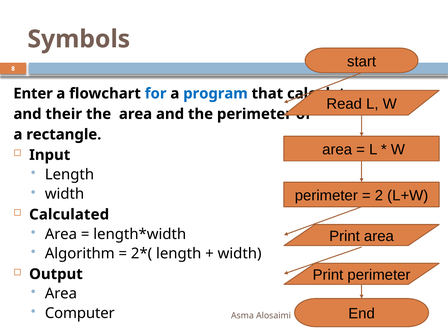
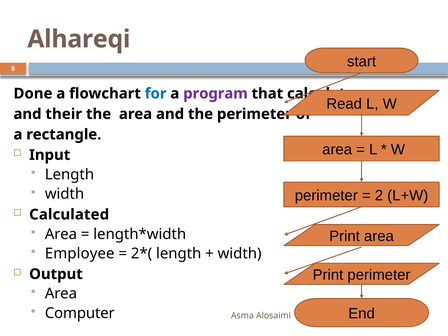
Symbols: Symbols -> Alhareqi
Enter: Enter -> Done
program colour: blue -> purple
Algorithm: Algorithm -> Employee
